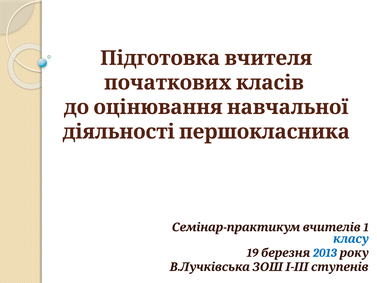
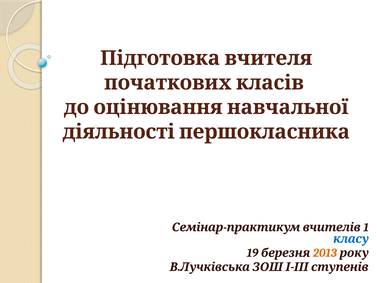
2013 colour: blue -> orange
